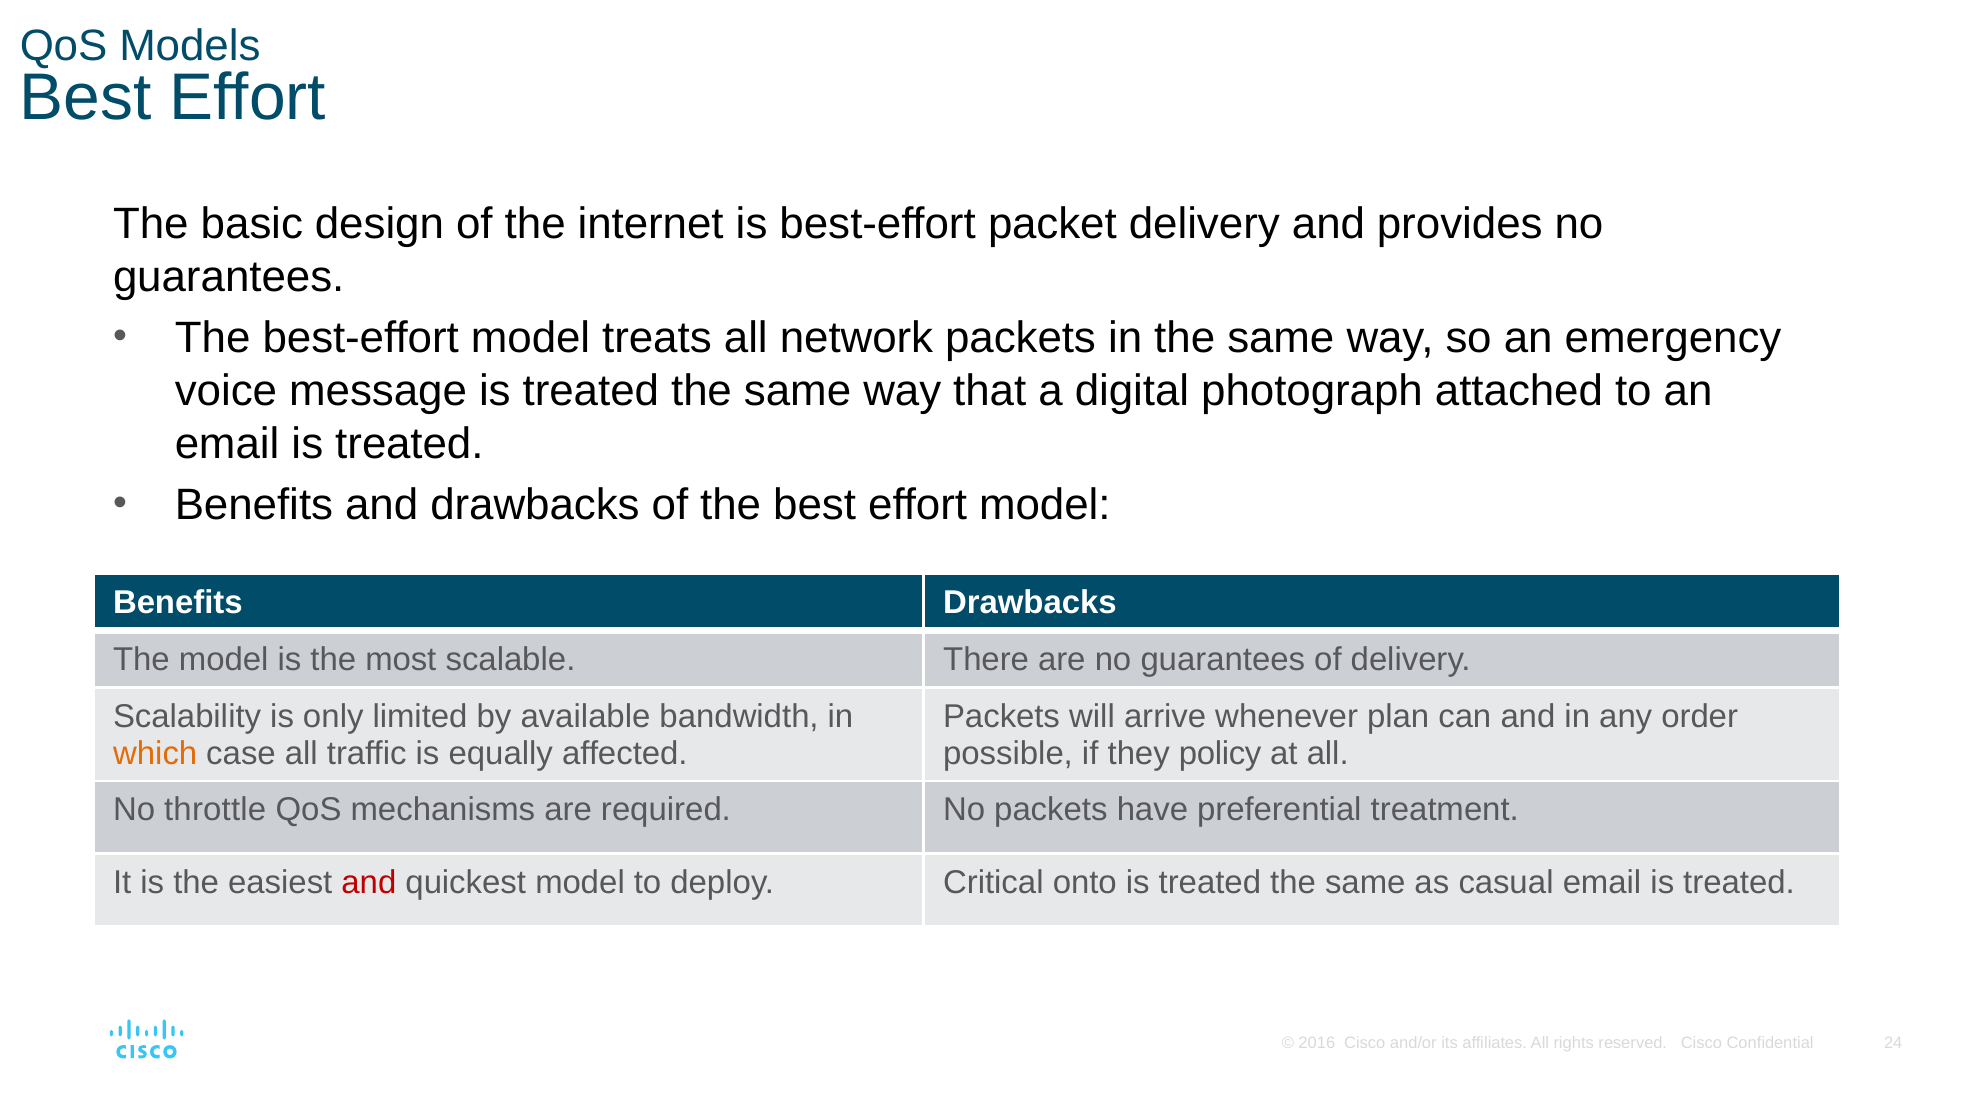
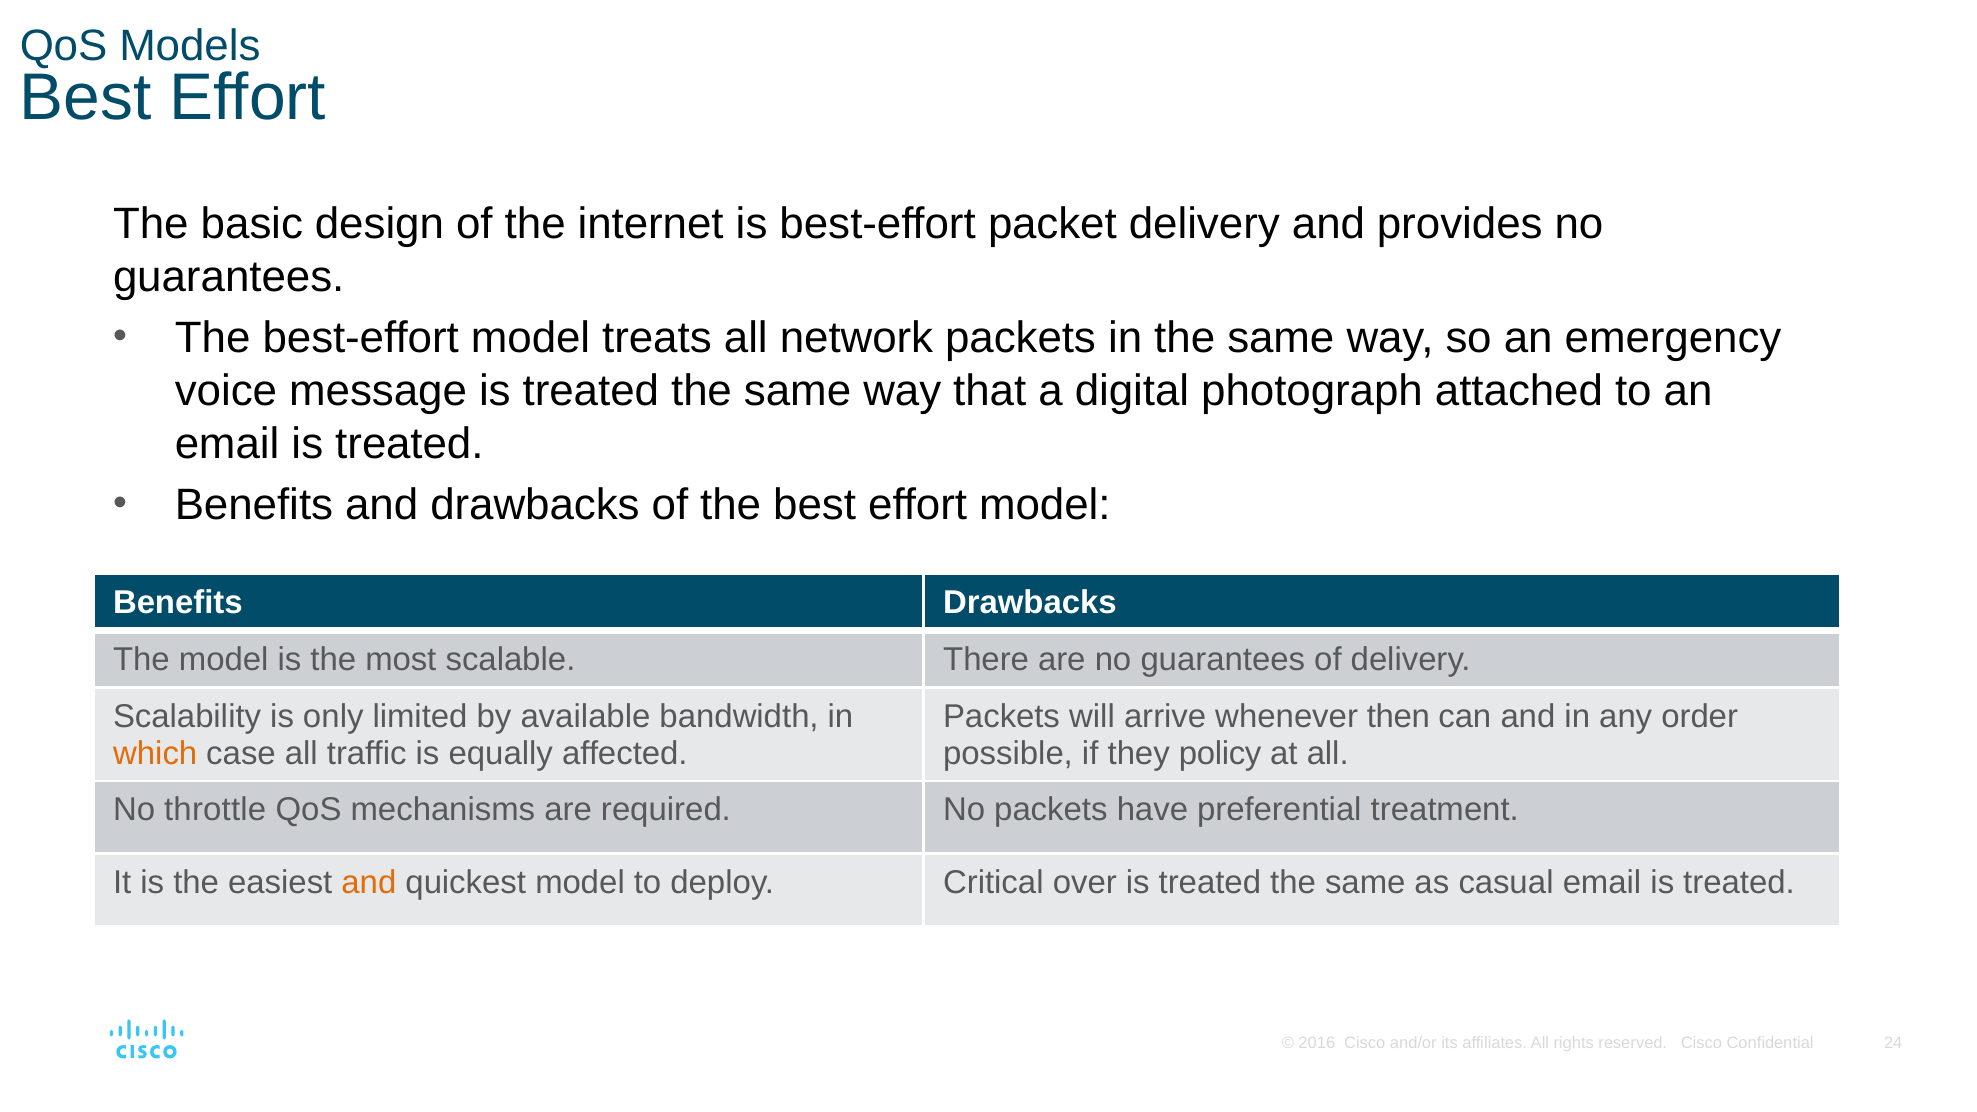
plan: plan -> then
and at (369, 883) colour: red -> orange
onto: onto -> over
